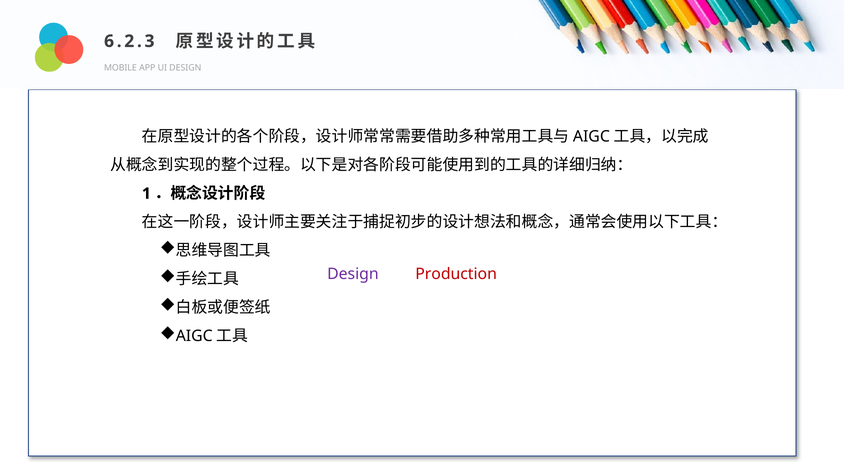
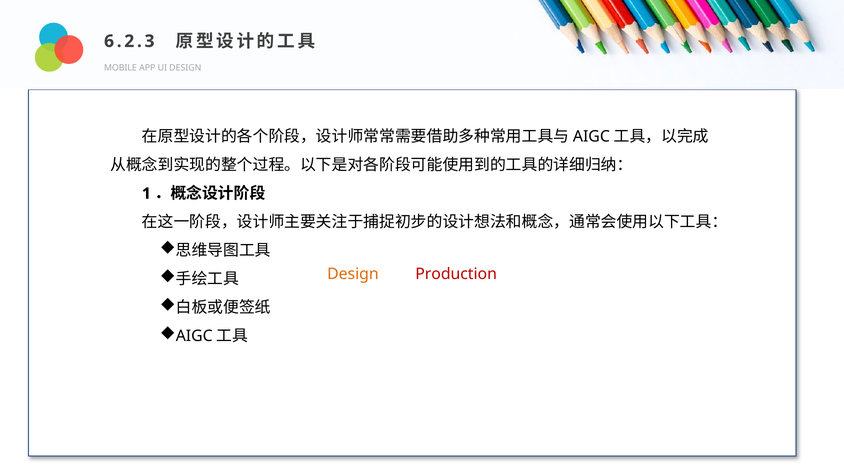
Design at (353, 274) colour: purple -> orange
